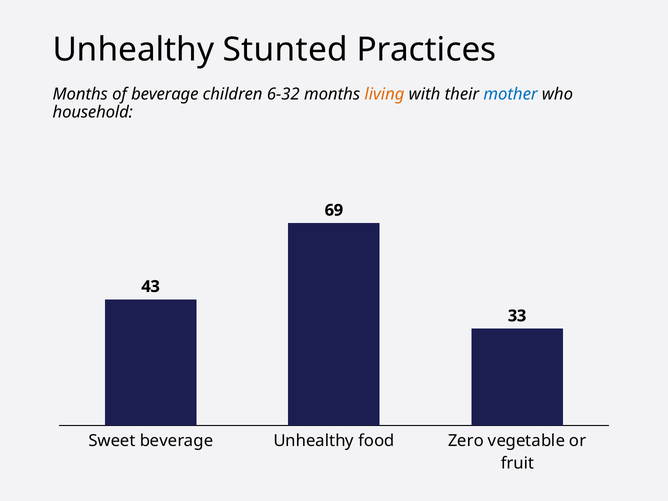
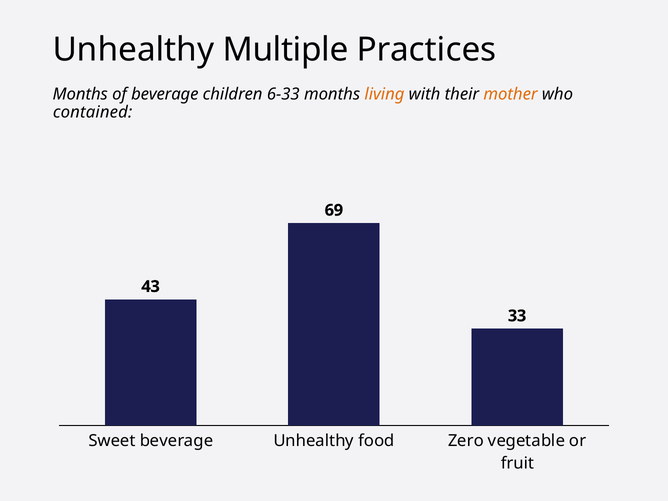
Stunted: Stunted -> Multiple
6-32: 6-32 -> 6-33
mother colour: blue -> orange
household: household -> contained
